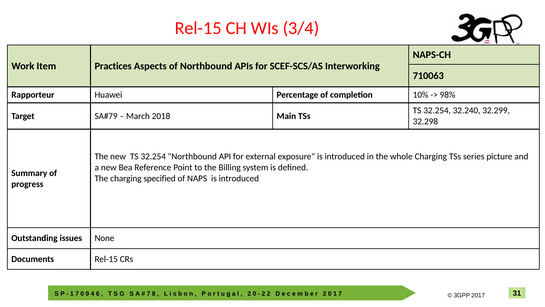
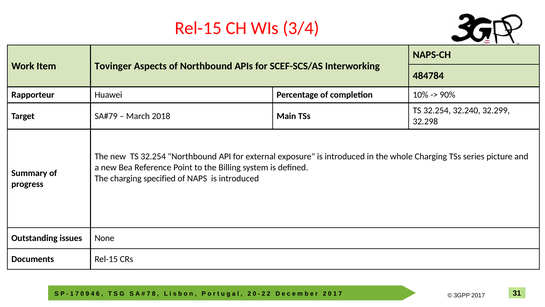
Practices: Practices -> Tovinger
710063: 710063 -> 484784
98%: 98% -> 90%
